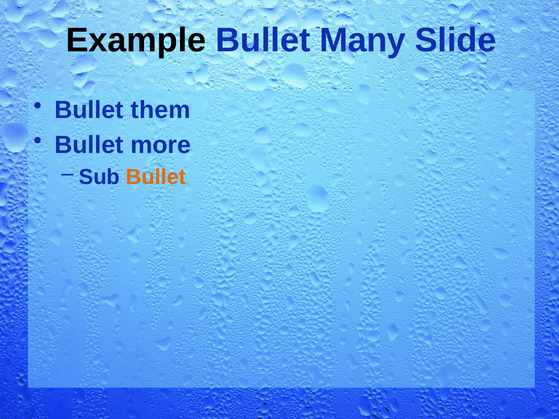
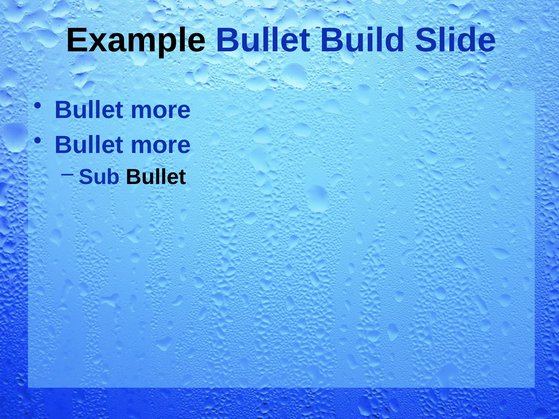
Many: Many -> Build
them at (161, 110): them -> more
Bullet at (156, 177) colour: orange -> black
